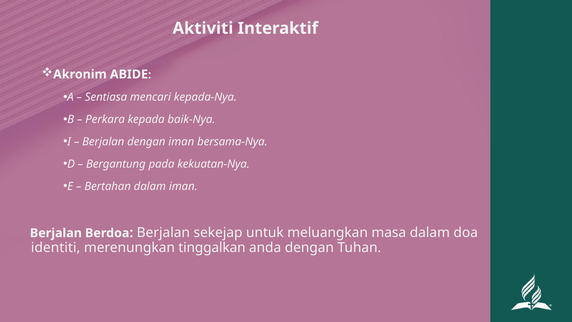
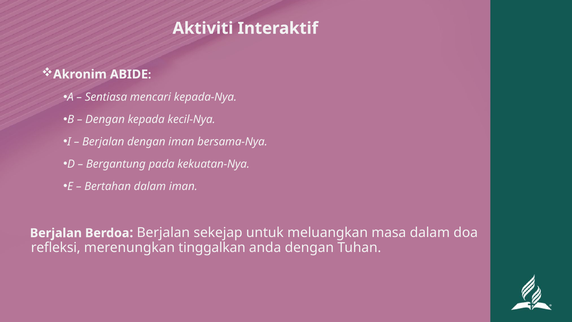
Perkara at (105, 119): Perkara -> Dengan
baik-Nya: baik-Nya -> kecil-Nya
identiti: identiti -> refleksi
